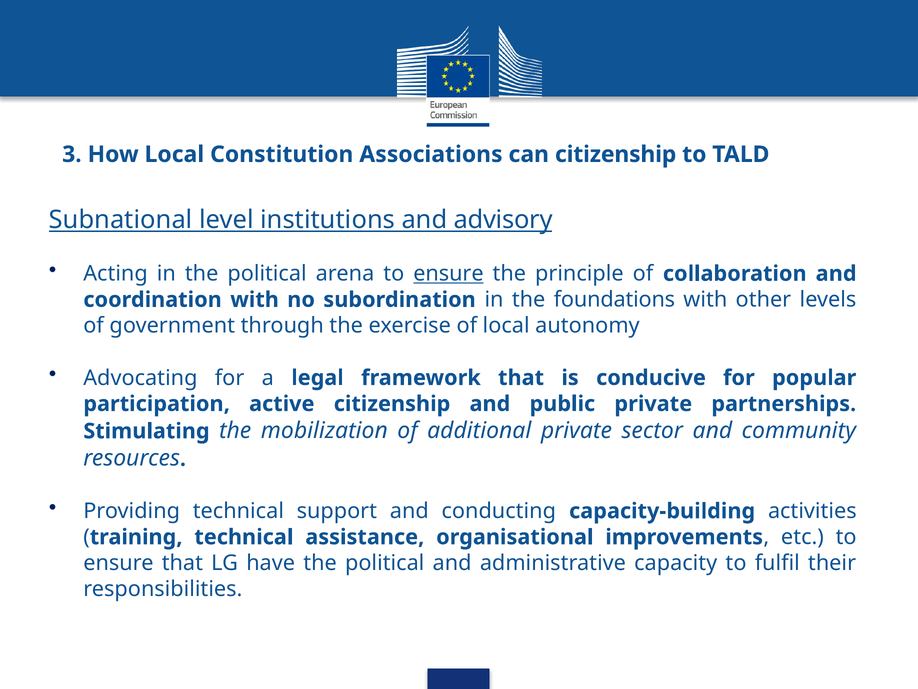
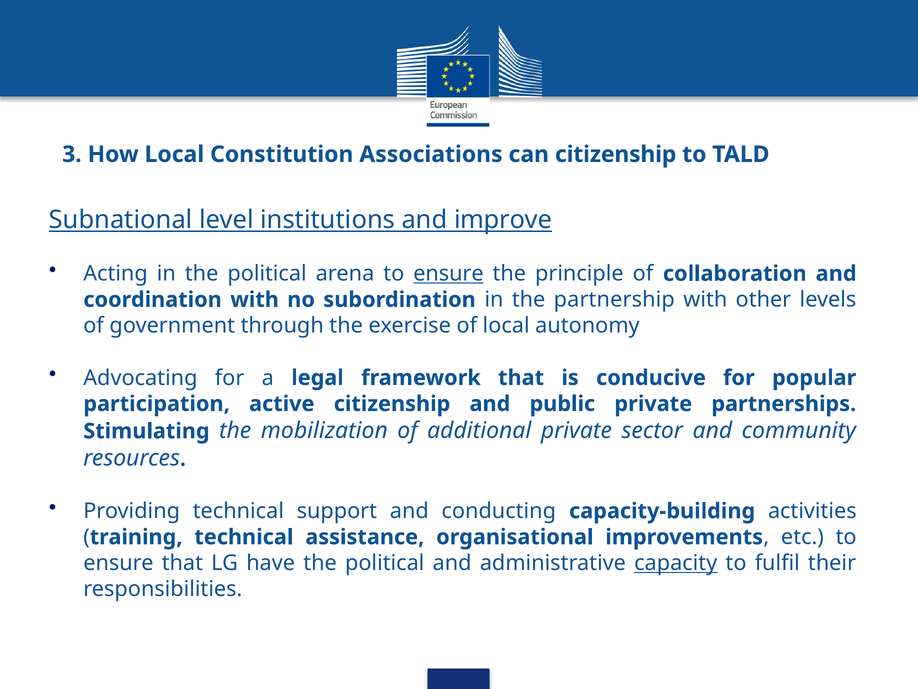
advisory: advisory -> improve
foundations: foundations -> partnership
capacity underline: none -> present
